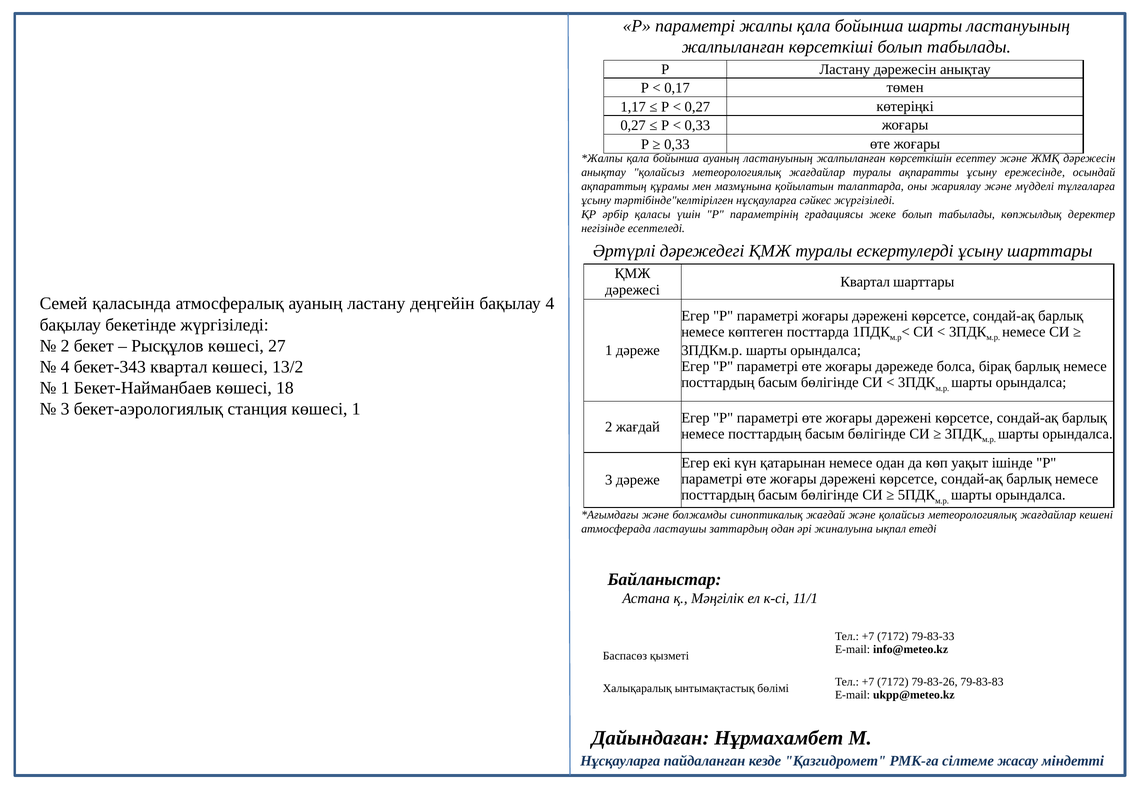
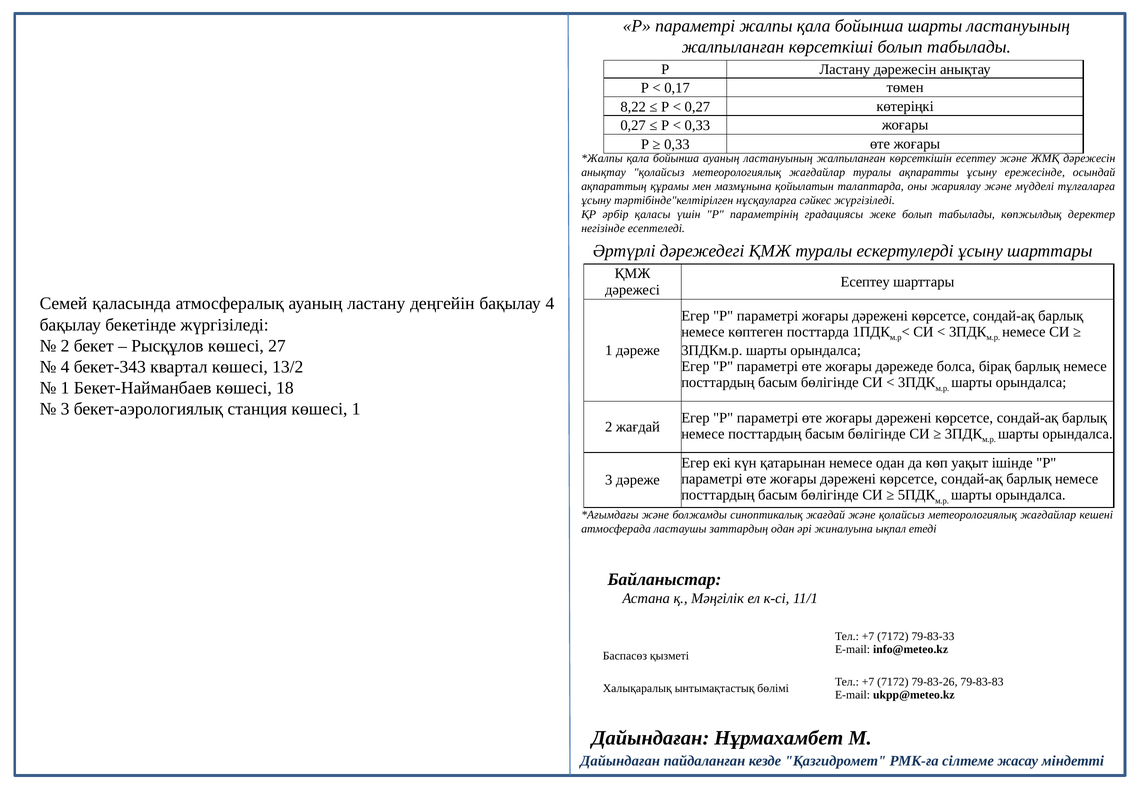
1,17: 1,17 -> 8,22
Квартал at (865, 282): Квартал -> Есептеу
Нұсқауларға at (620, 761): Нұсқауларға -> Дайындаған
